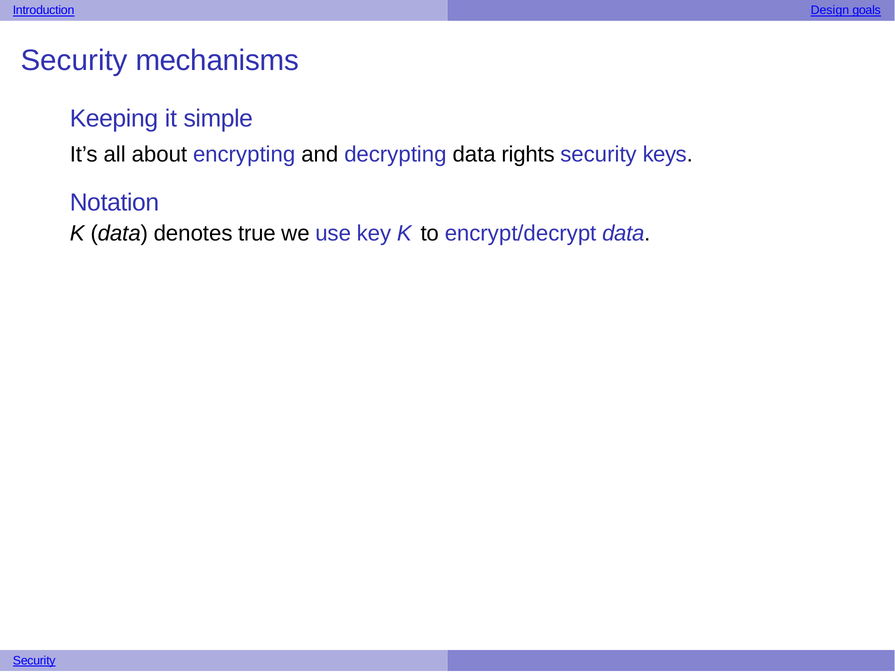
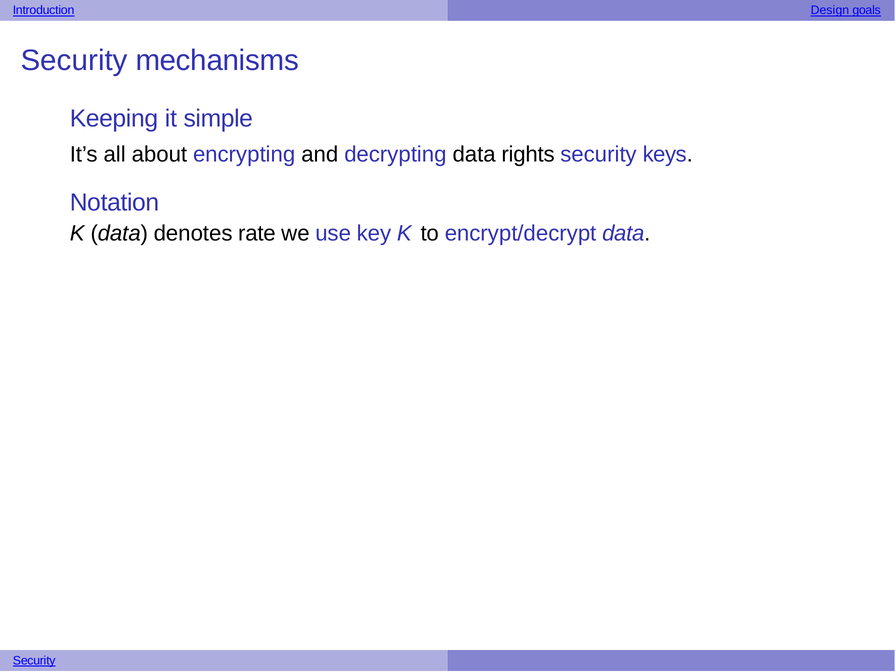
true: true -> rate
